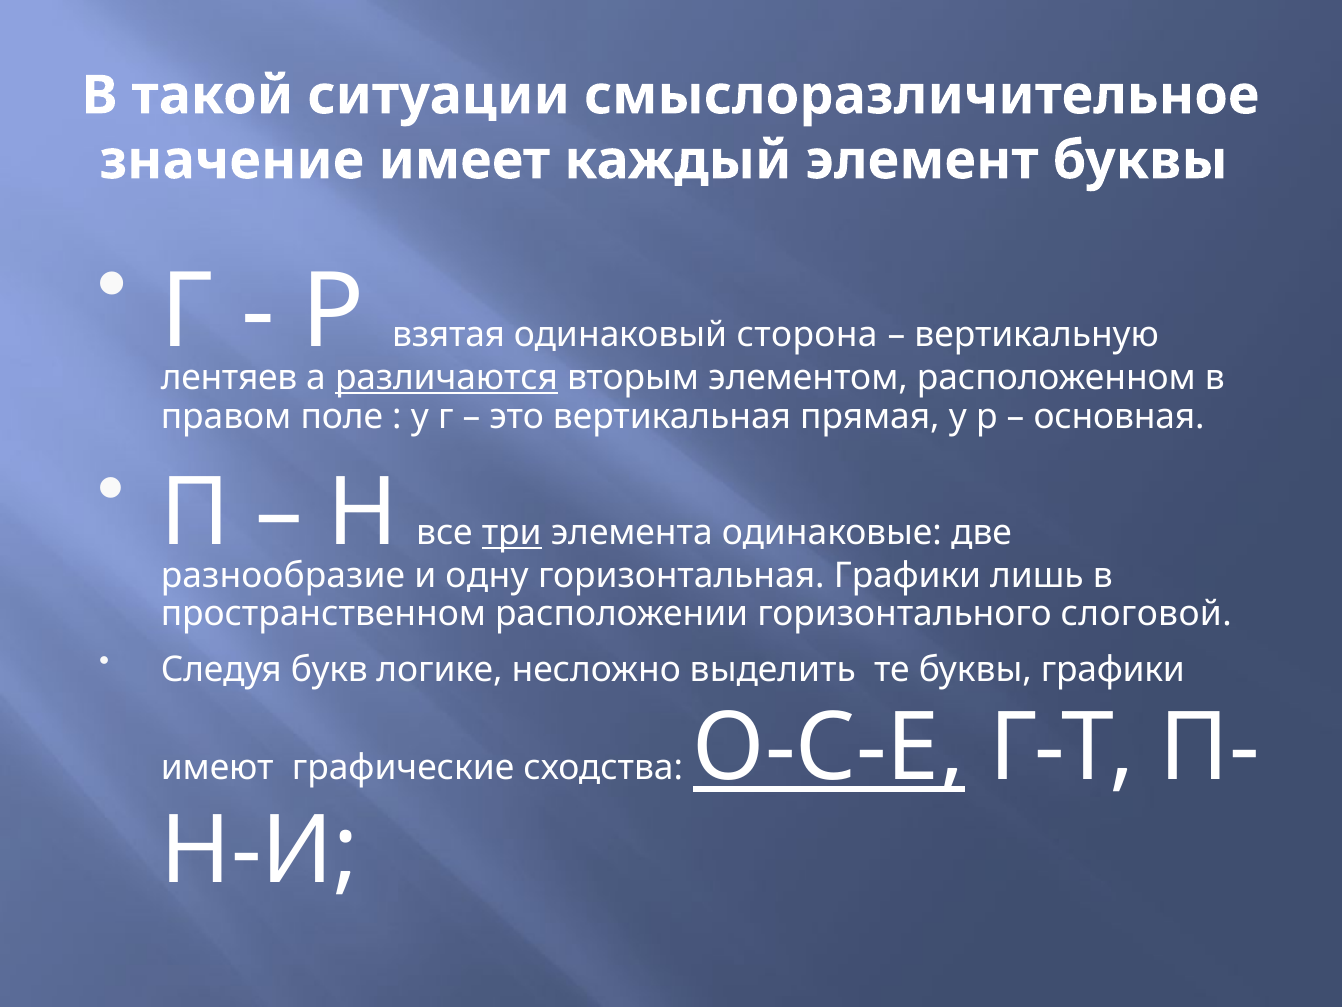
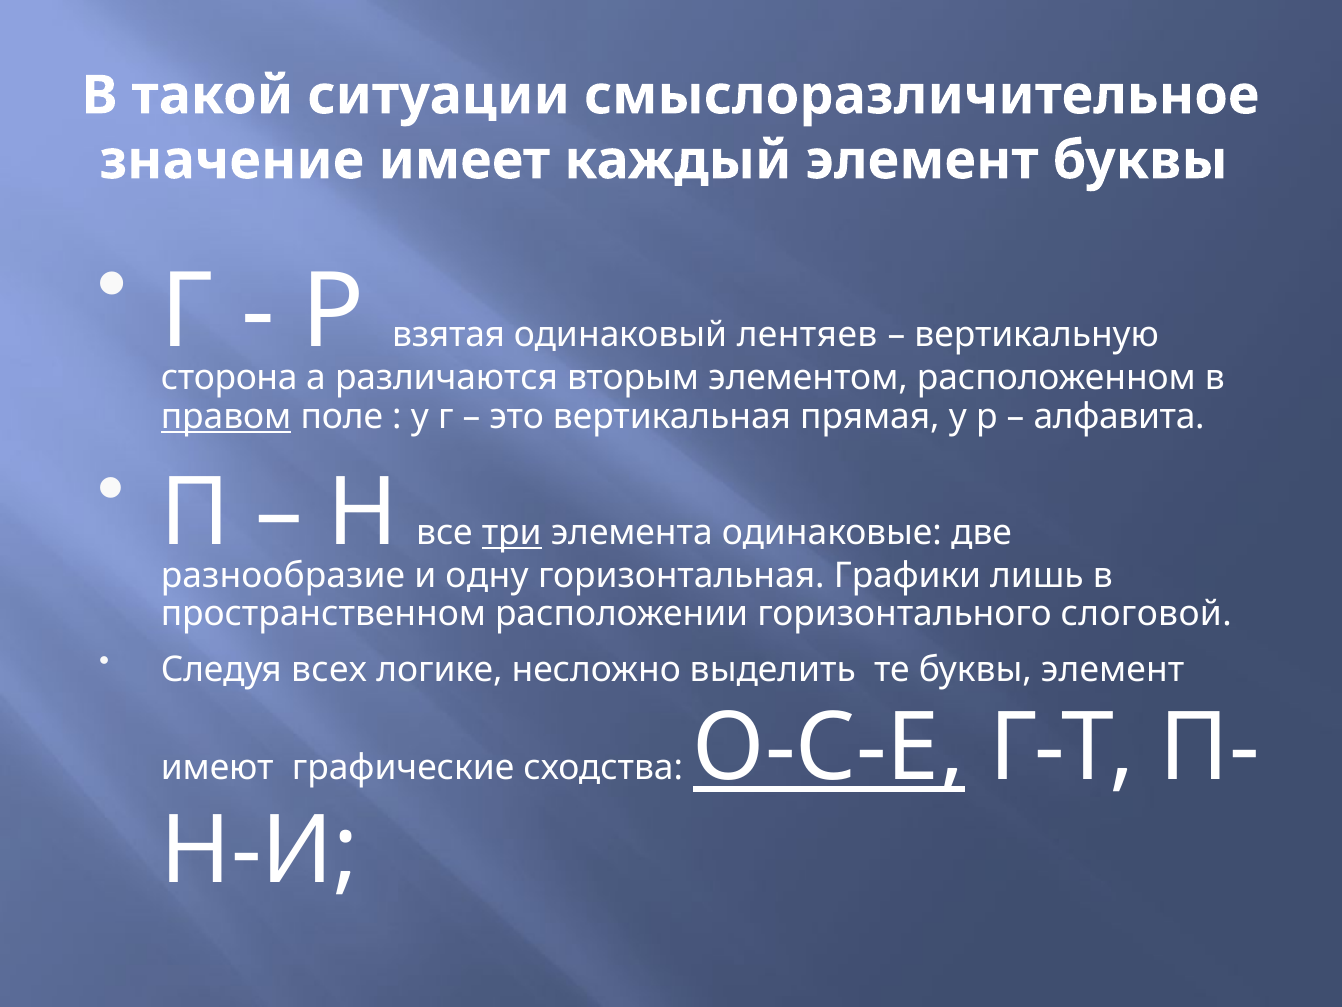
сторона: сторона -> лентяев
лентяев: лентяев -> сторона
различаются underline: present -> none
правом underline: none -> present
основная: основная -> алфавита
букв: букв -> всех
буквы графики: графики -> элемент
